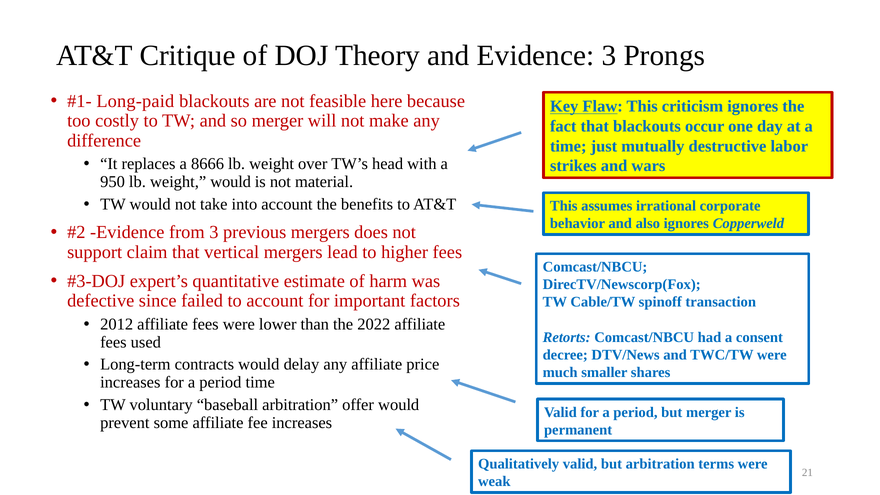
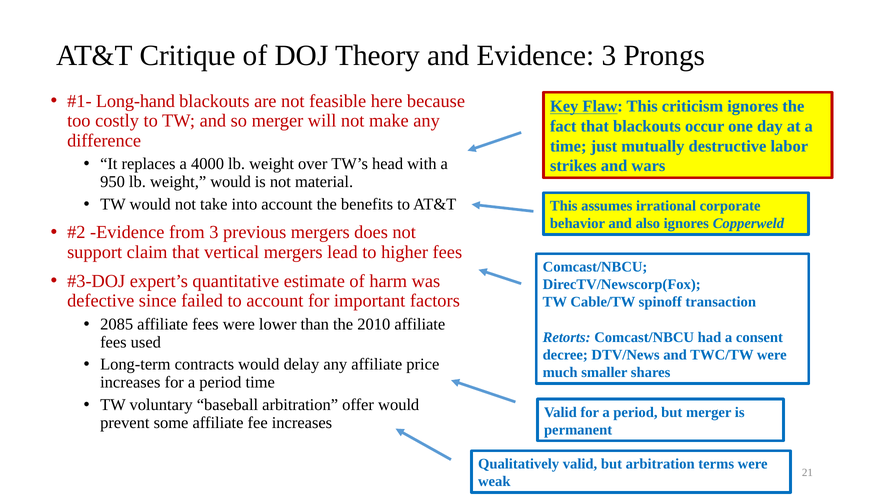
Long-paid: Long-paid -> Long-hand
8666: 8666 -> 4000
2012: 2012 -> 2085
2022: 2022 -> 2010
